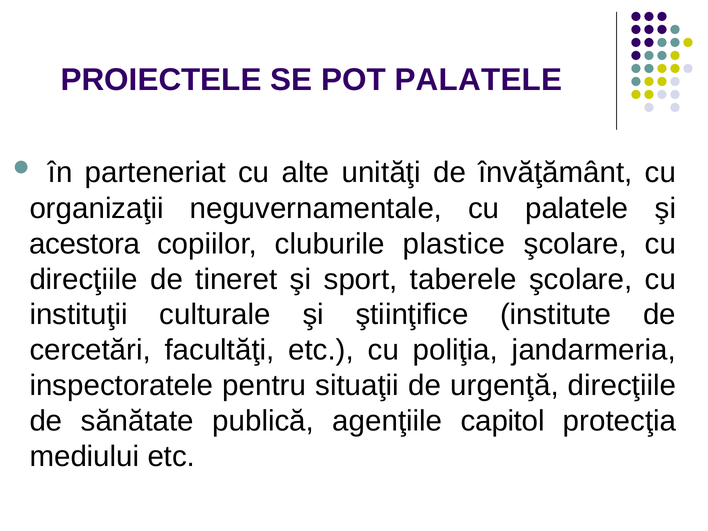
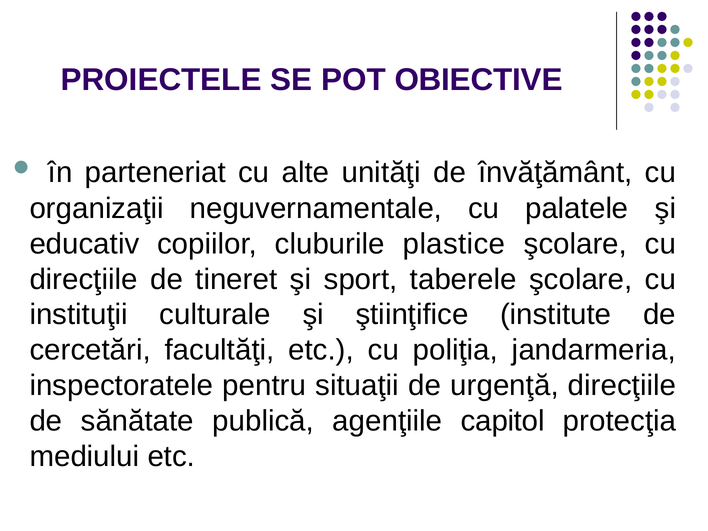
POT PALATELE: PALATELE -> OBIECTIVE
acestora: acestora -> educativ
